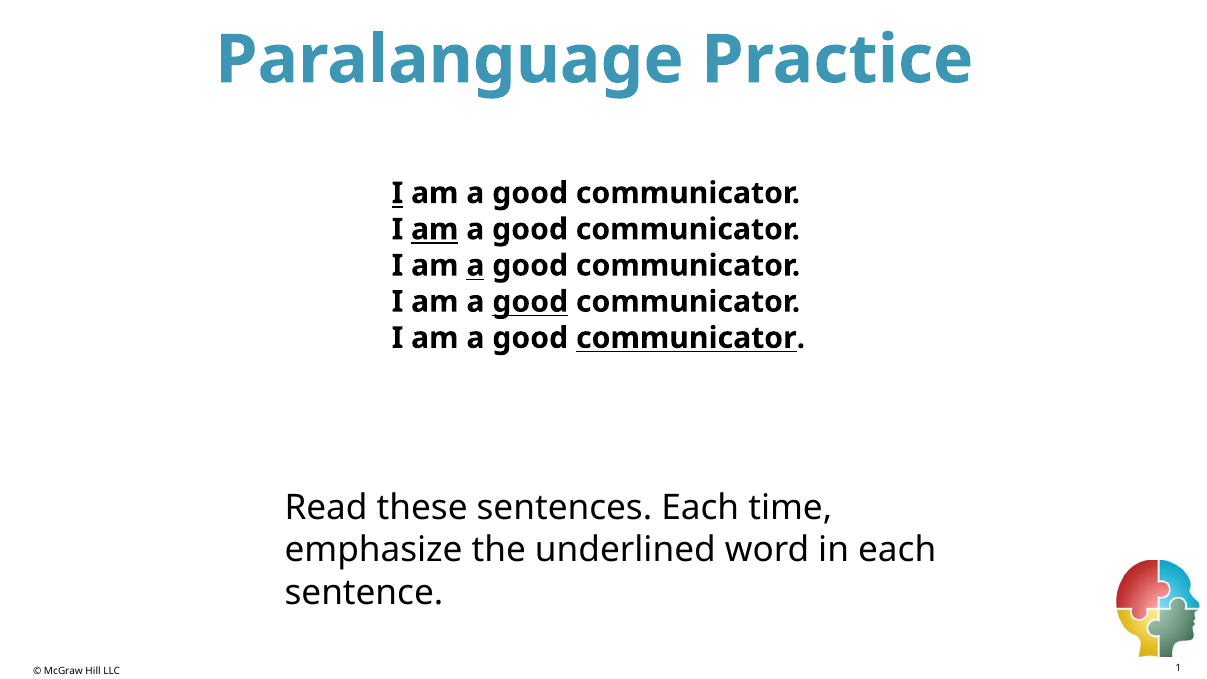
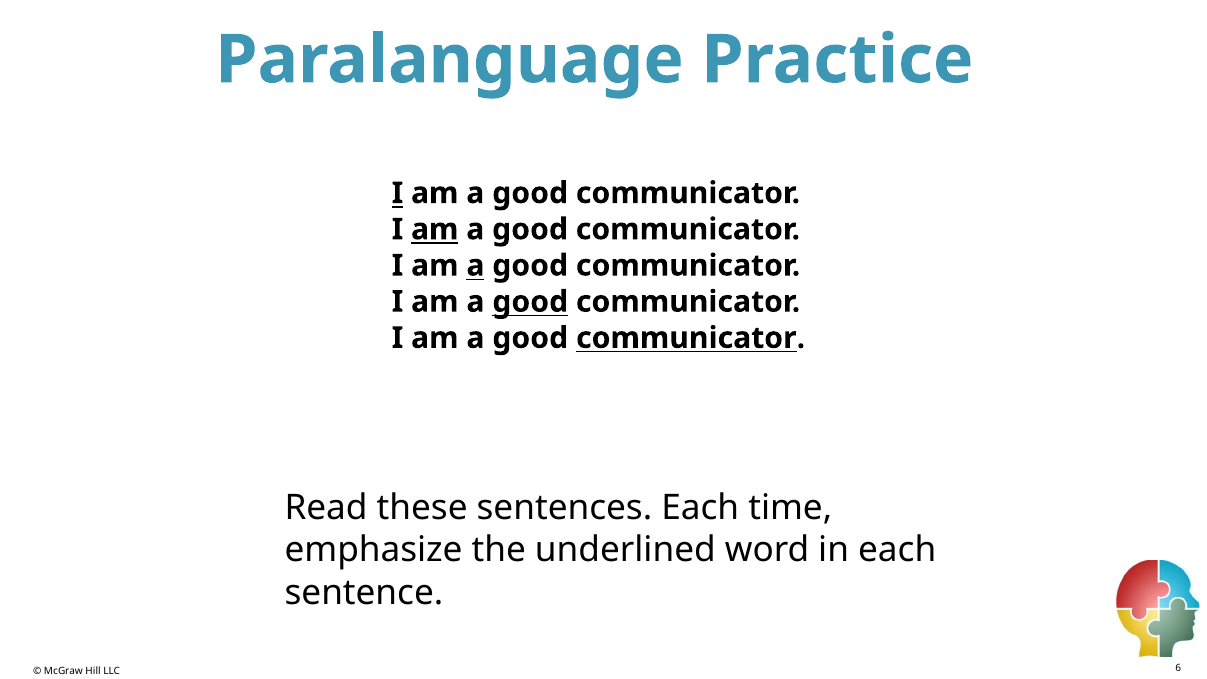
1: 1 -> 6
